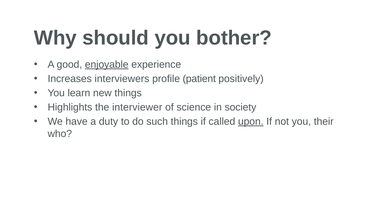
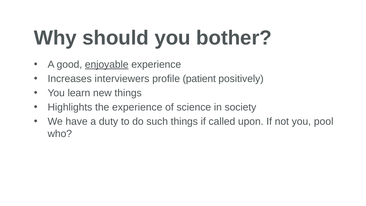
the interviewer: interviewer -> experience
upon underline: present -> none
their: their -> pool
